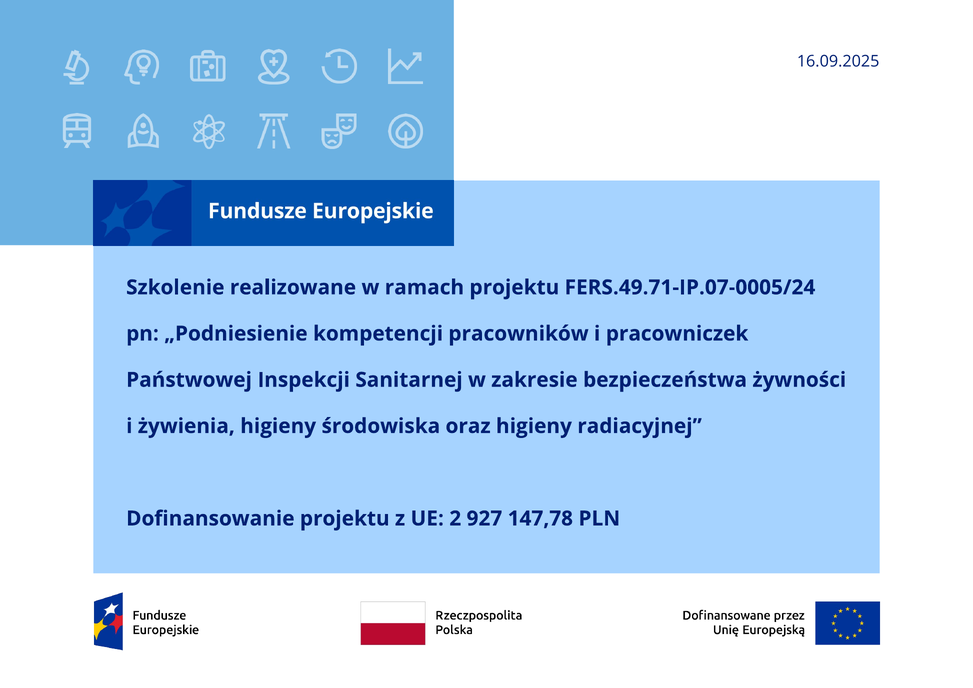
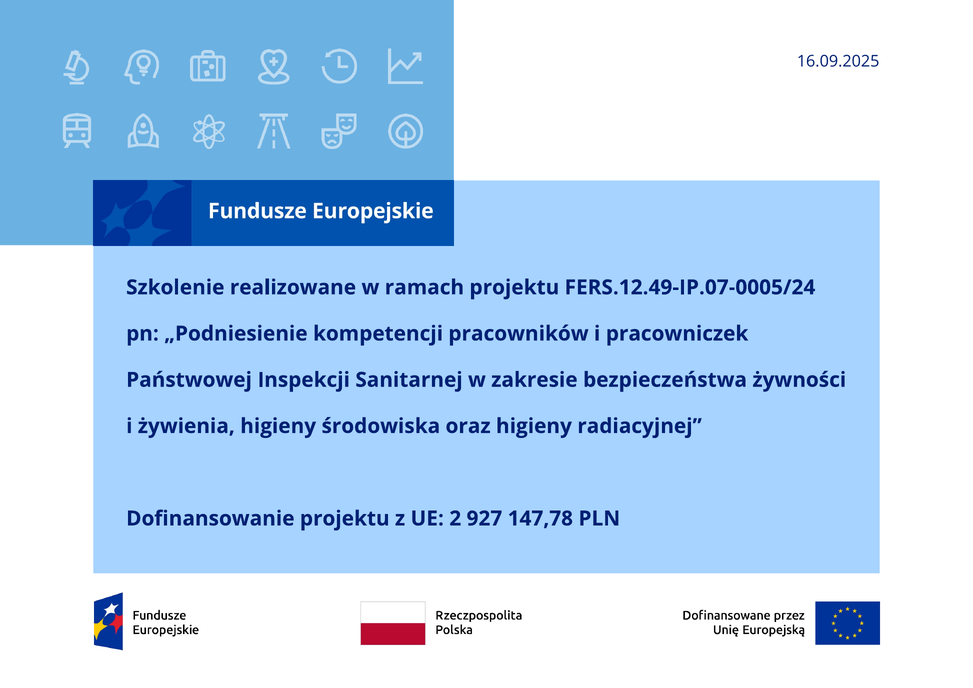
FERS.49.71-IP.07-0005/24: FERS.49.71-IP.07-0005/24 -> FERS.12.49-IP.07-0005/24
